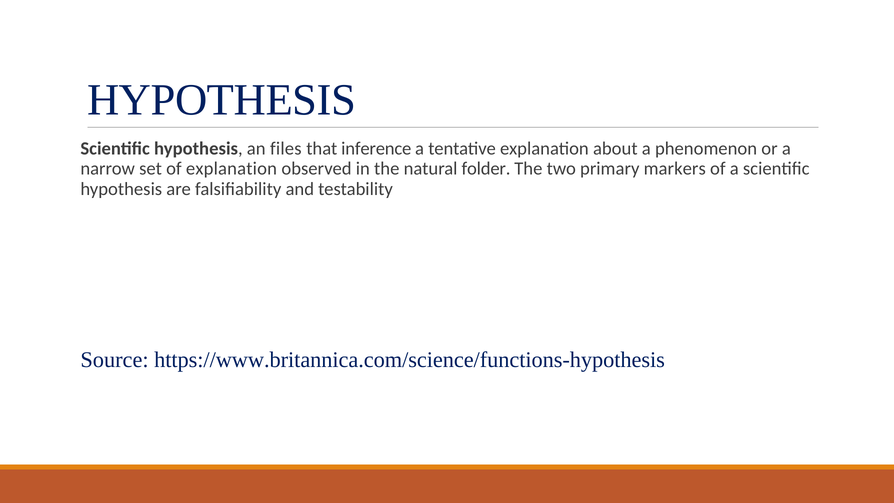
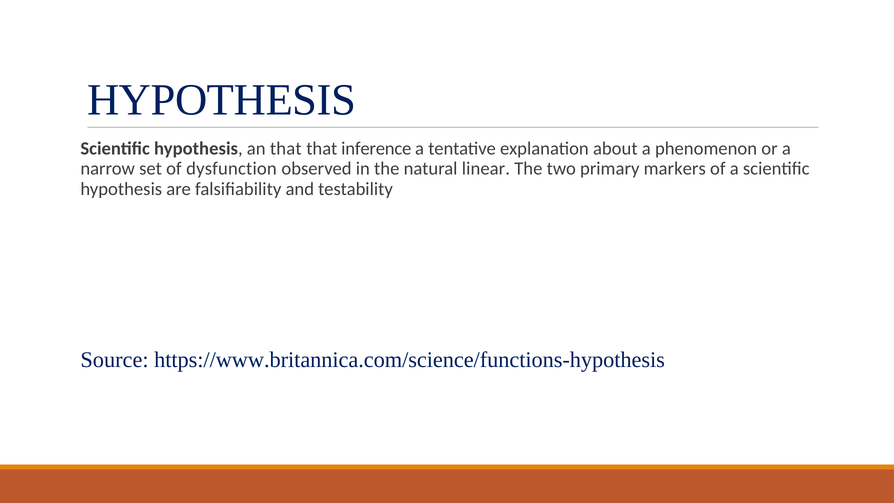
an files: files -> that
of explanation: explanation -> dysfunction
folder: folder -> linear
